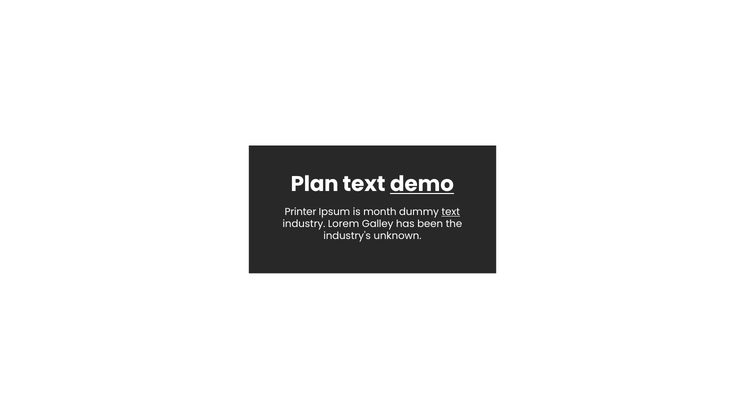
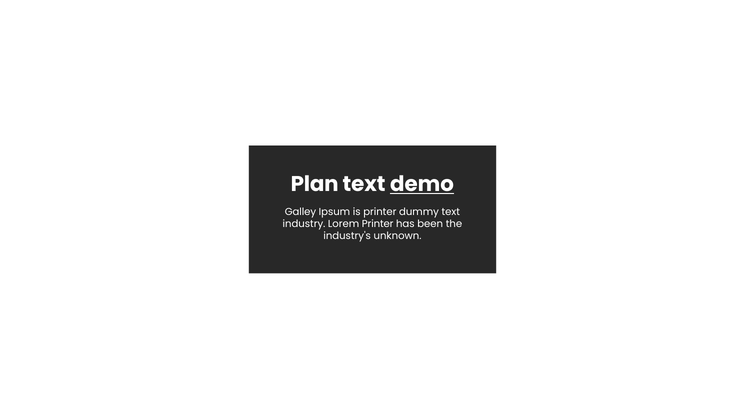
Printer: Printer -> Galley
is month: month -> printer
text at (451, 212) underline: present -> none
Lorem Galley: Galley -> Printer
